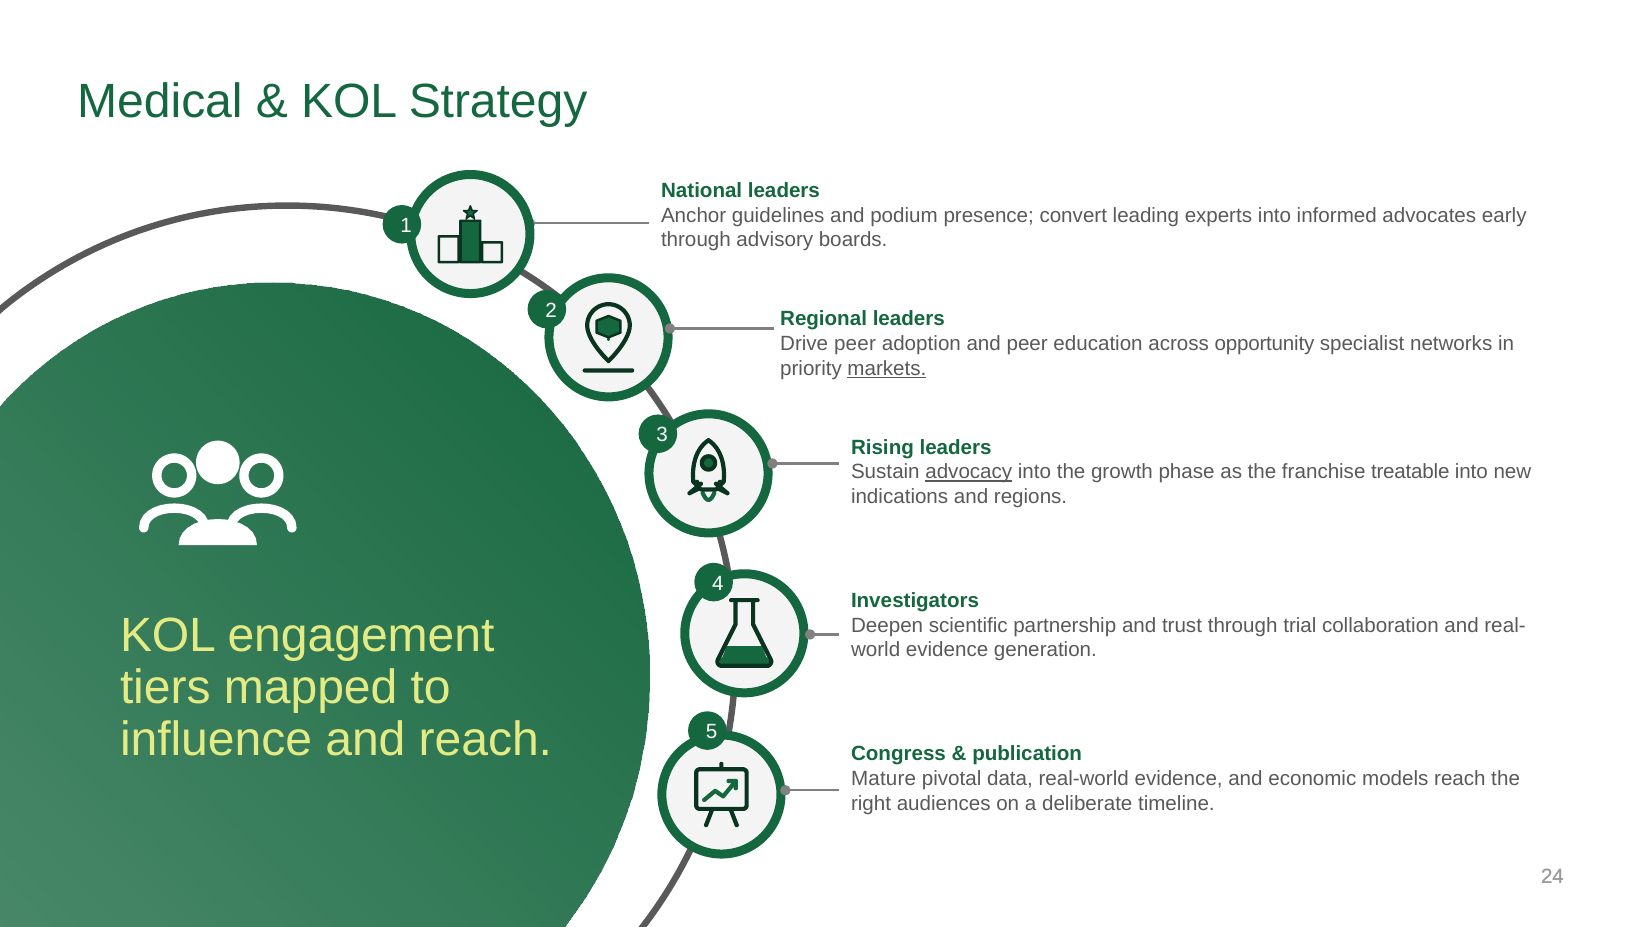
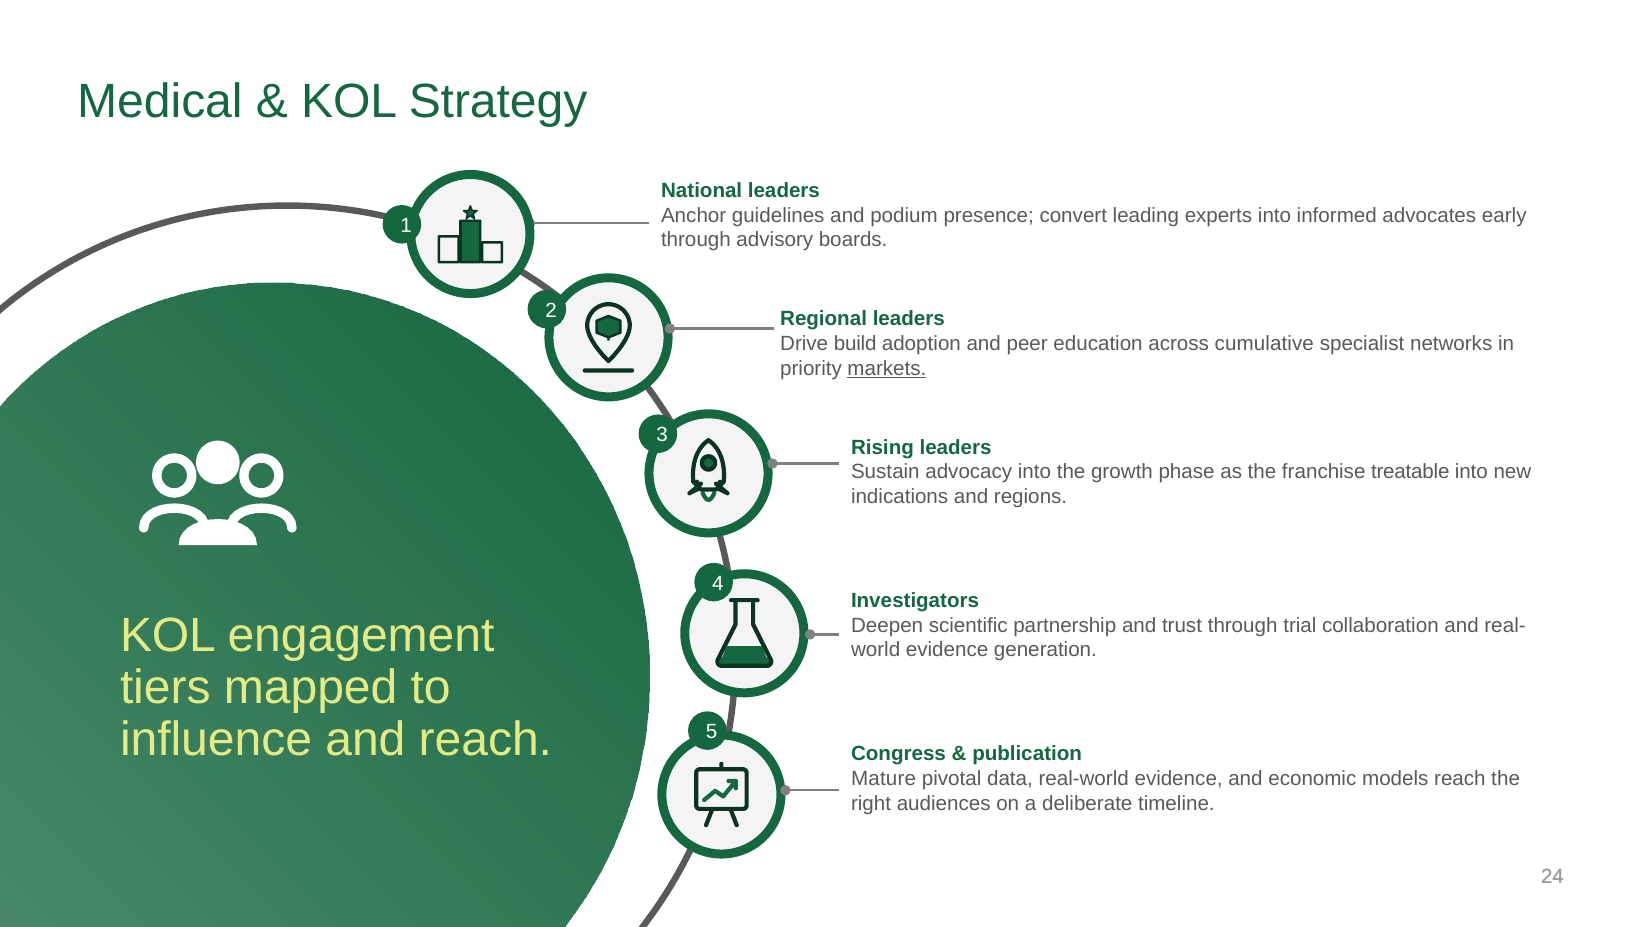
Drive peer: peer -> build
opportunity: opportunity -> cumulative
advocacy underline: present -> none
